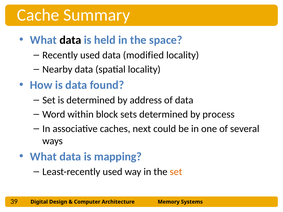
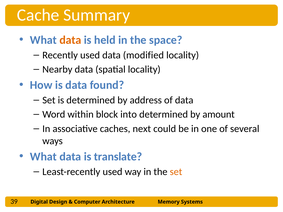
data at (70, 40) colour: black -> orange
sets: sets -> into
process: process -> amount
mapping: mapping -> translate
